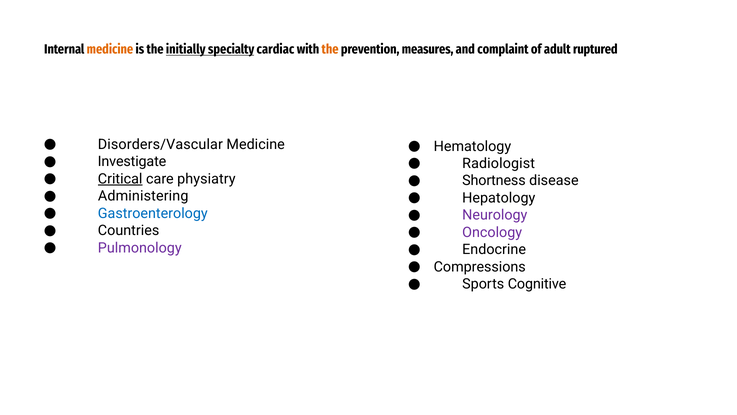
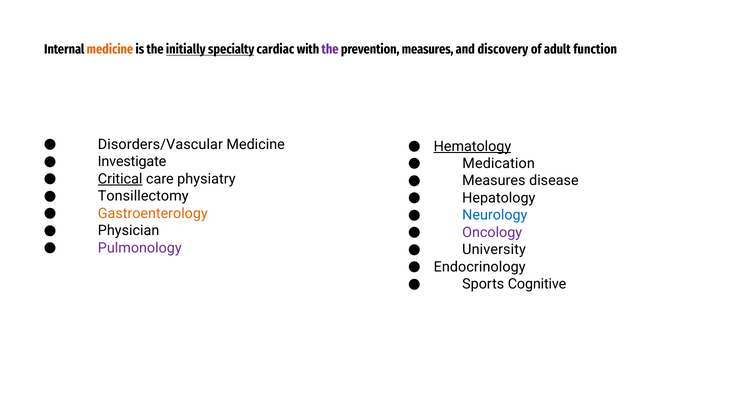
the at (330, 49) colour: orange -> purple
complaint: complaint -> discovery
ruptured: ruptured -> function
Hematology underline: none -> present
Radiologist: Radiologist -> Medication
Shortness at (494, 181): Shortness -> Measures
Administering: Administering -> Tonsillectomy
Gastroenterology colour: blue -> orange
Neurology colour: purple -> blue
Countries: Countries -> Physician
Endocrine: Endocrine -> University
Compressions: Compressions -> Endocrinology
